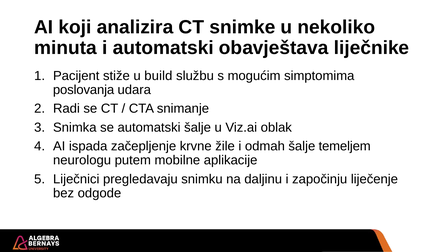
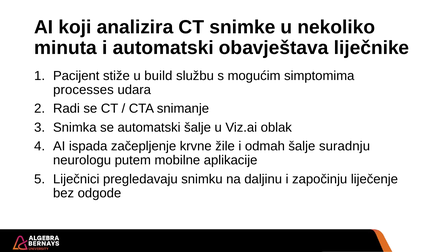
poslovanja: poslovanja -> processes
temeljem: temeljem -> suradnju
